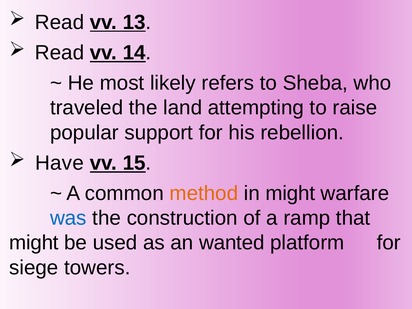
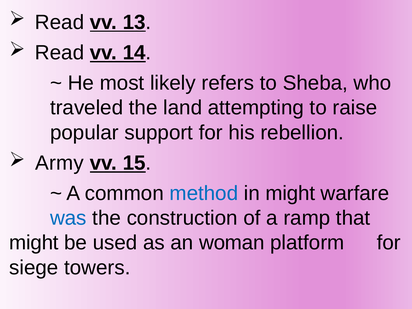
Have: Have -> Army
method colour: orange -> blue
wanted: wanted -> woman
